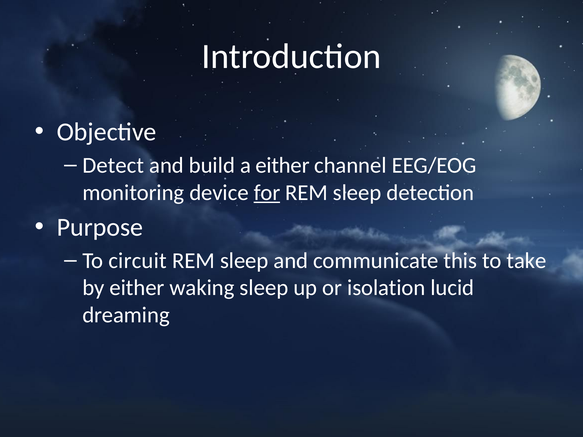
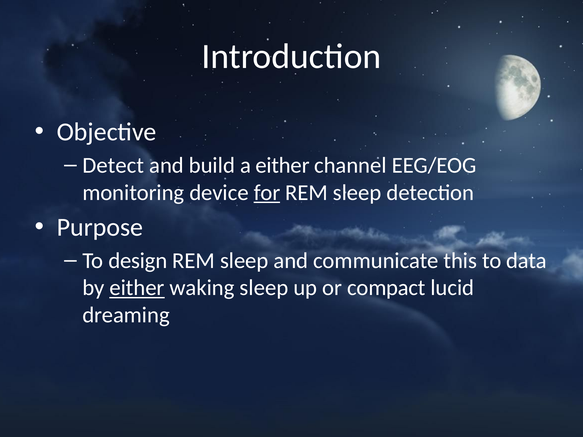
circuit: circuit -> design
take: take -> data
either at (137, 288) underline: none -> present
isolation: isolation -> compact
